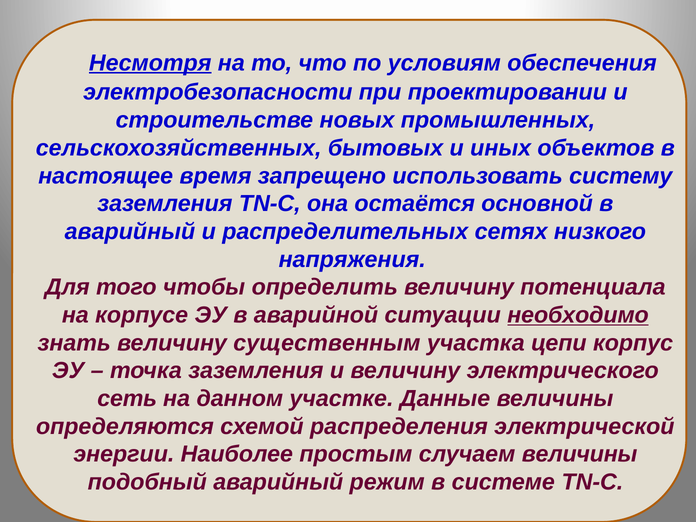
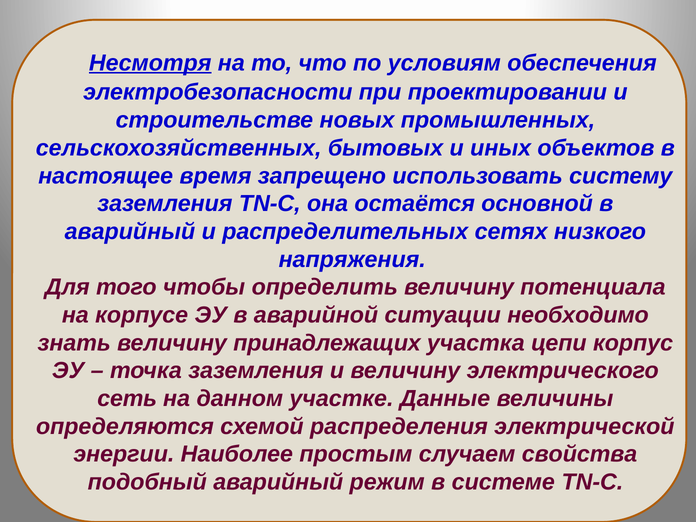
необходимо underline: present -> none
существенным: существенным -> принадлежащих
случаем величины: величины -> свойства
